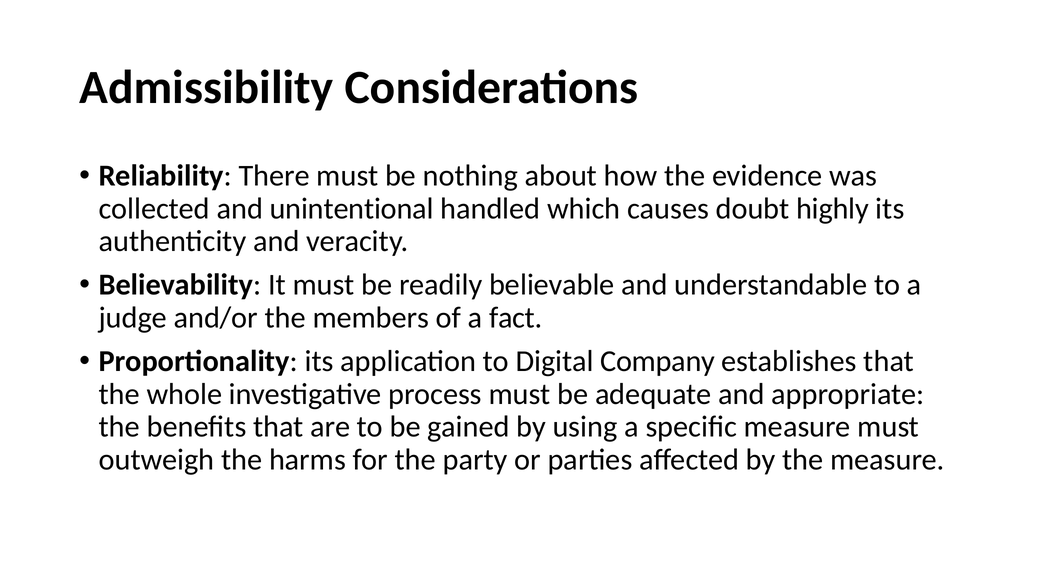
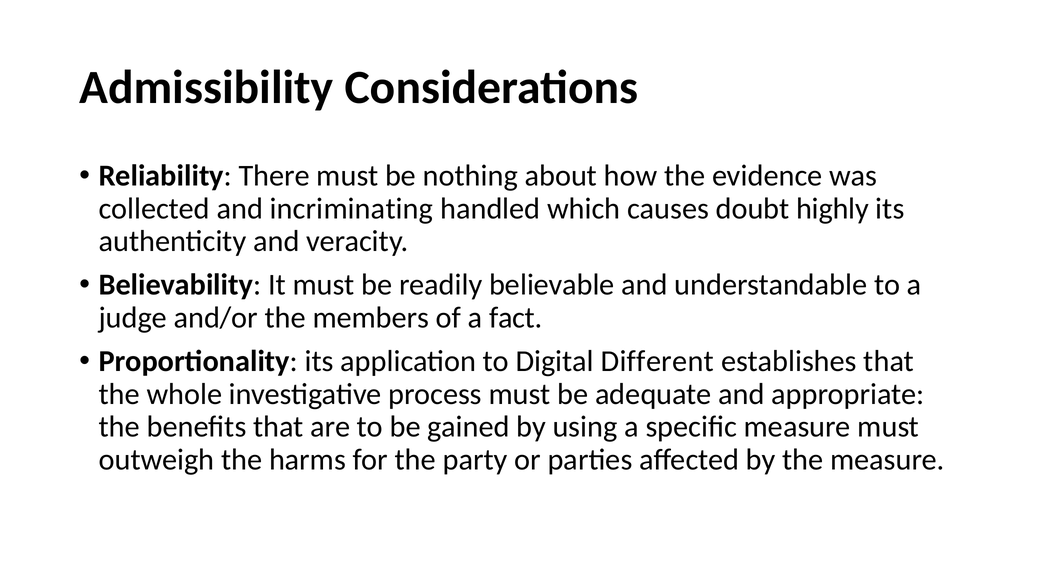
unintentional: unintentional -> incriminating
Company: Company -> Different
